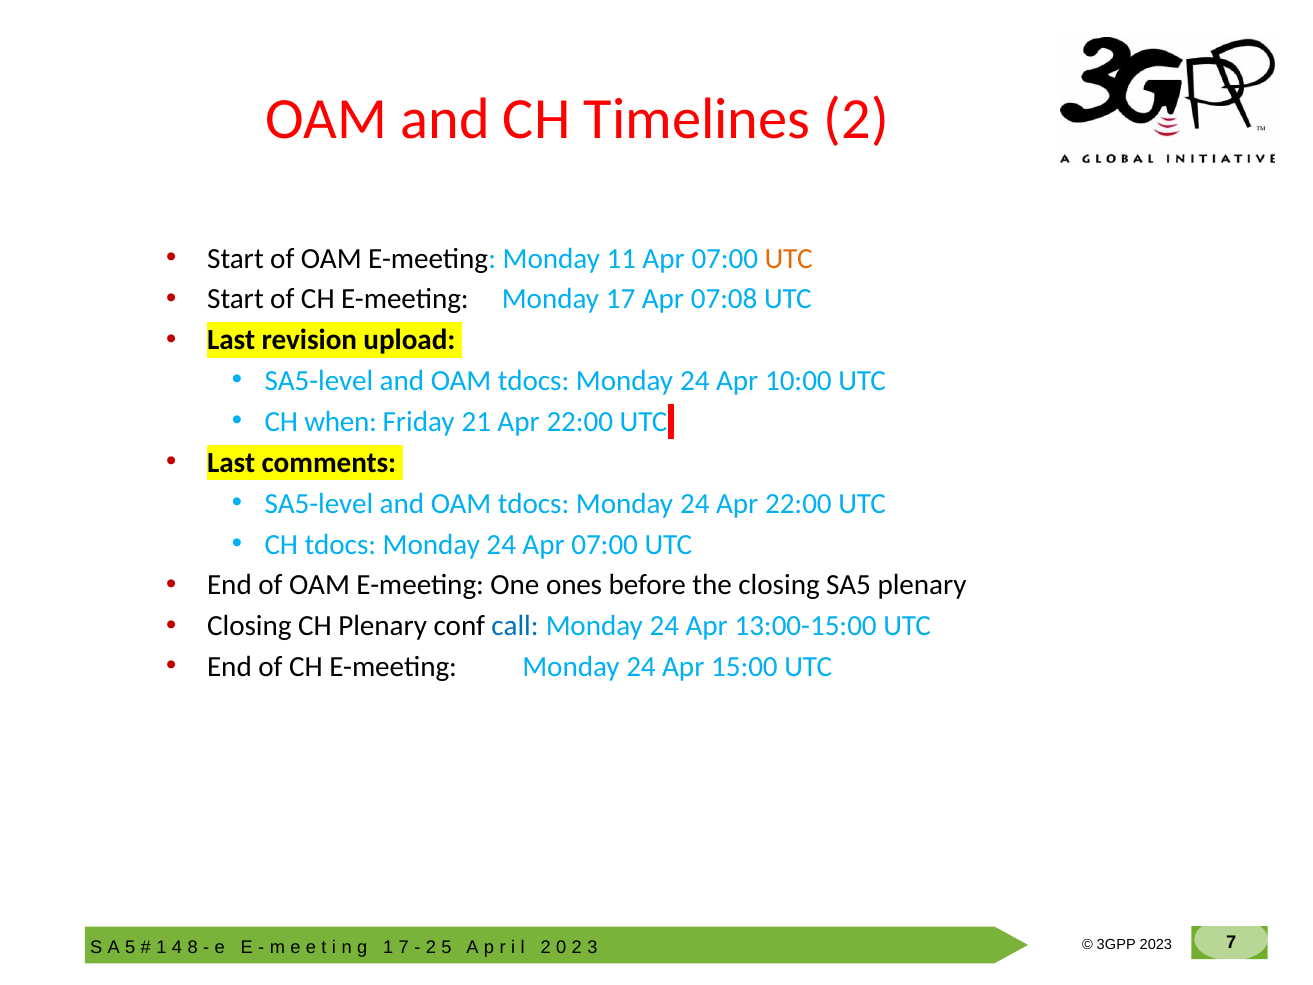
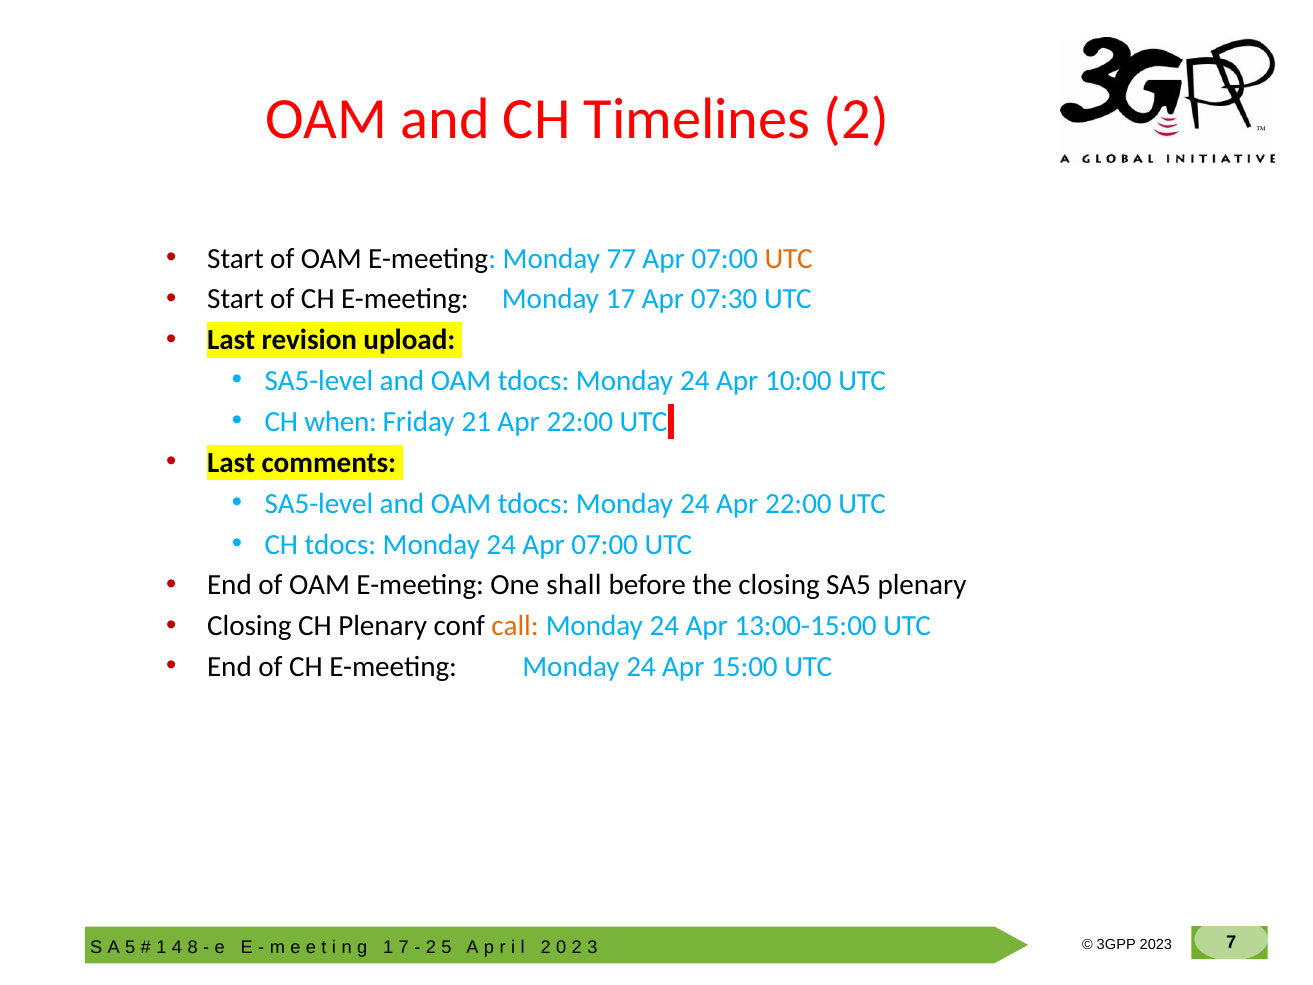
11: 11 -> 77
07:08: 07:08 -> 07:30
ones: ones -> shall
call colour: blue -> orange
